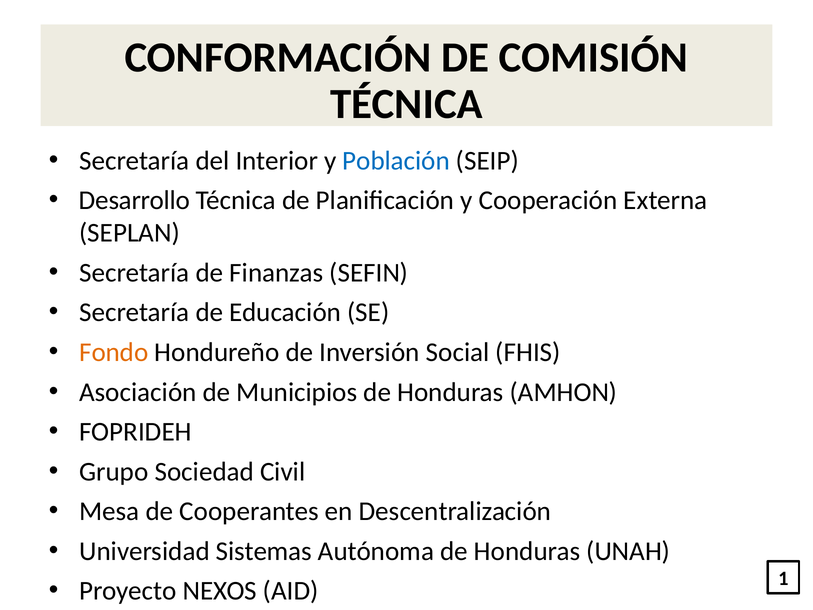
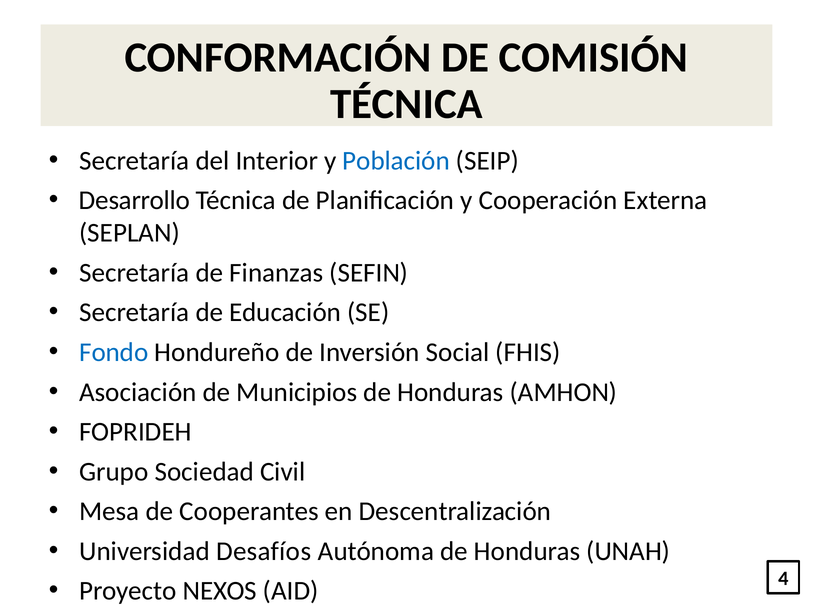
Fondo colour: orange -> blue
Sistemas: Sistemas -> Desafíos
1: 1 -> 4
